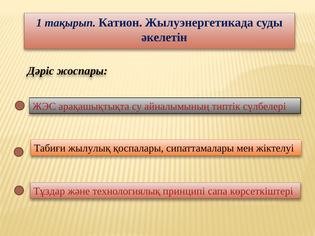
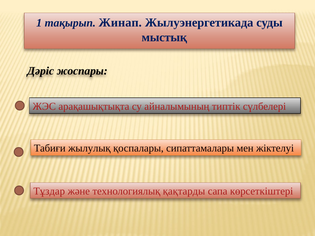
Катион: Катион -> Жинап
әкелетін: әкелетін -> мыстық
принципі: принципі -> қақтарды
